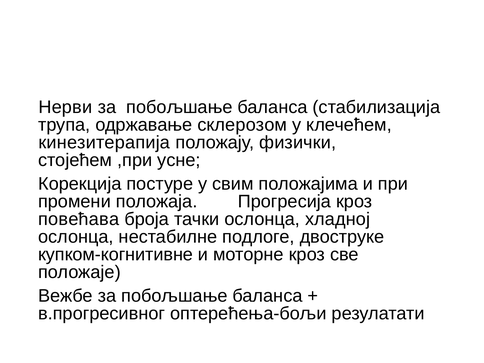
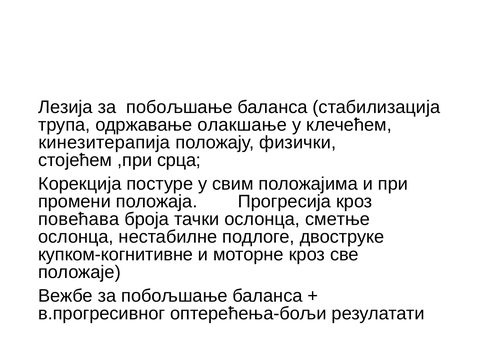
Нерви: Нерви -> Лезија
склерозом: склерозом -> олакшање
усне: усне -> срца
хладној: хладној -> сметње
